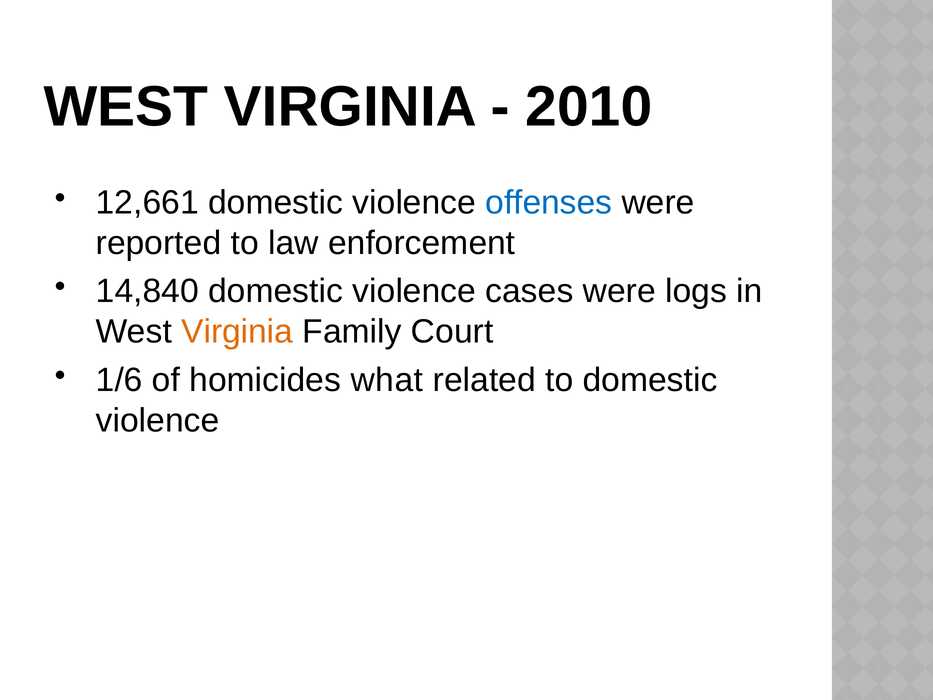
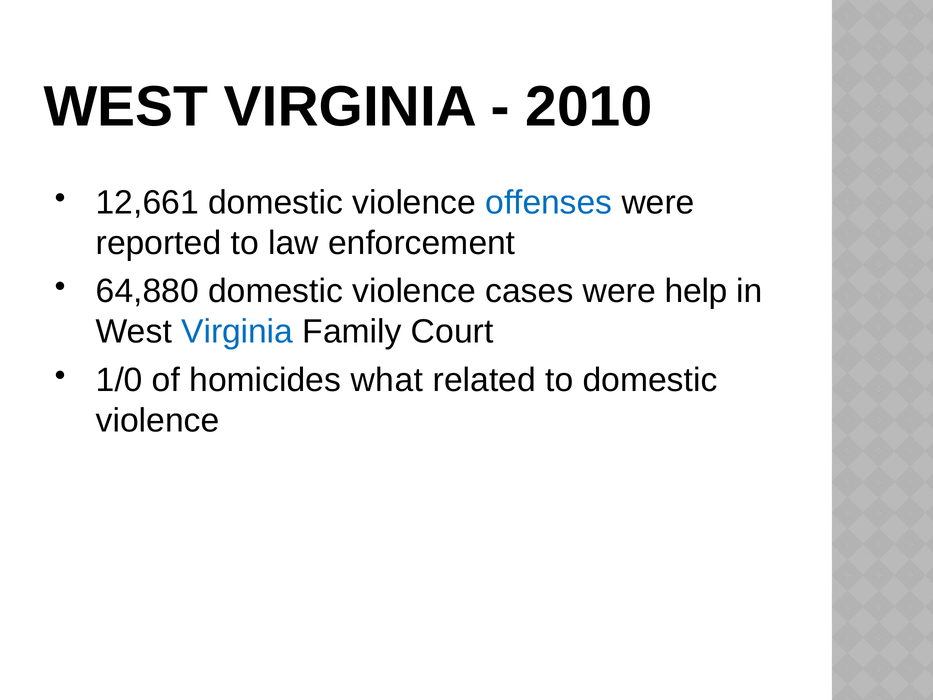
14,840: 14,840 -> 64,880
logs: logs -> help
Virginia at (237, 332) colour: orange -> blue
1/6: 1/6 -> 1/0
